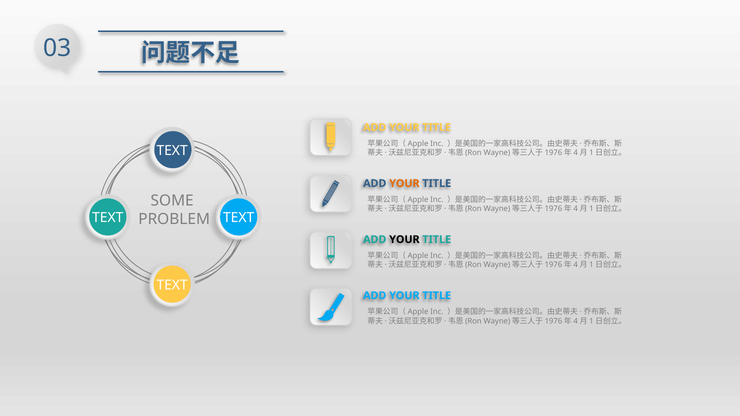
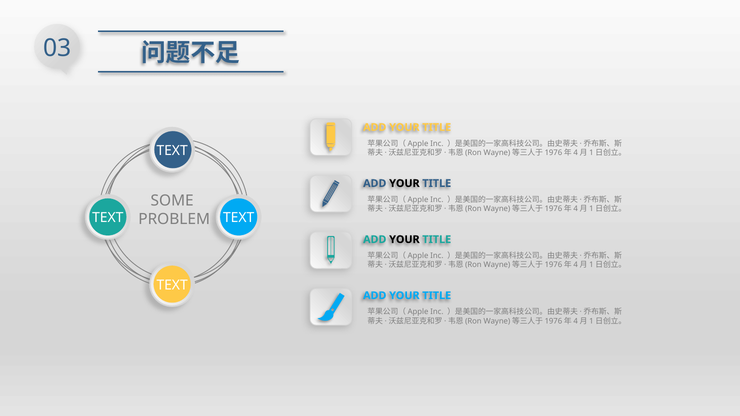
YOUR at (404, 183) colour: orange -> black
